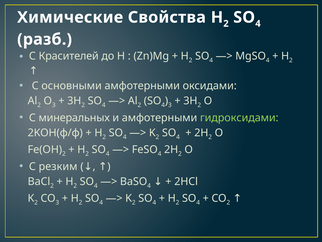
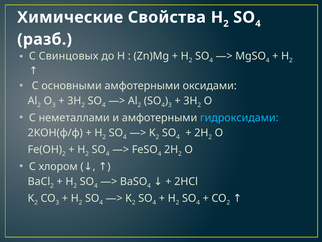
Красителей: Красителей -> Свинцовых
минеральных: минеральных -> неметаллами
гидроксидами colour: light green -> light blue
резким: резким -> хлором
